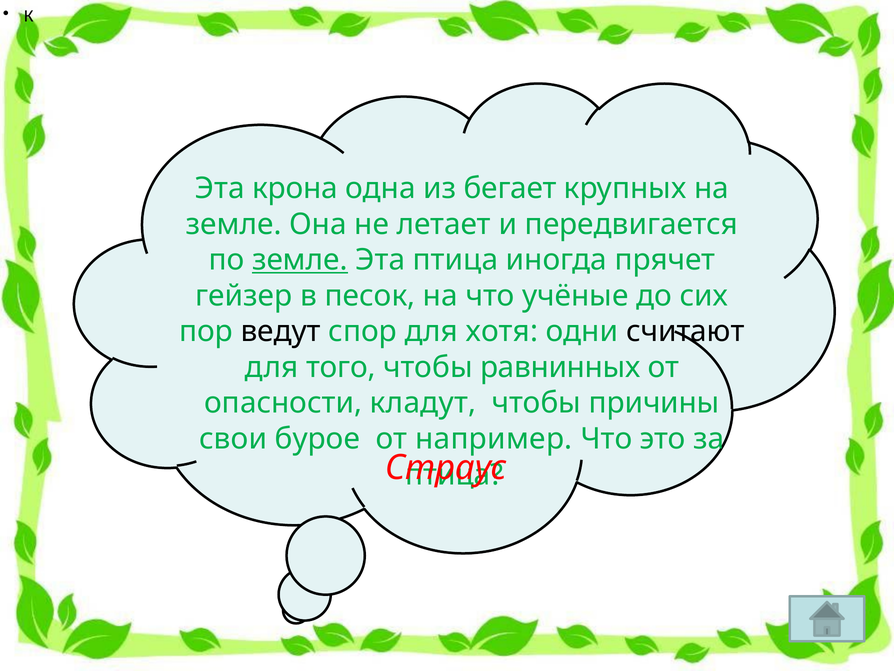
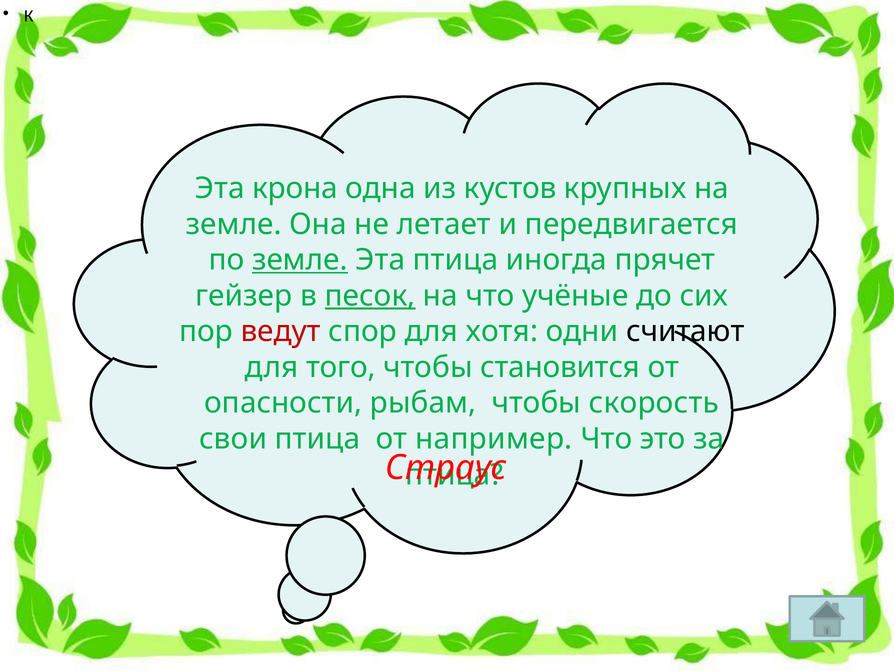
бегает: бегает -> кустов
песок underline: none -> present
ведут colour: black -> red
равнинных: равнинных -> становится
кладут: кладут -> рыбам
причины: причины -> скорость
свои бурое: бурое -> птица
